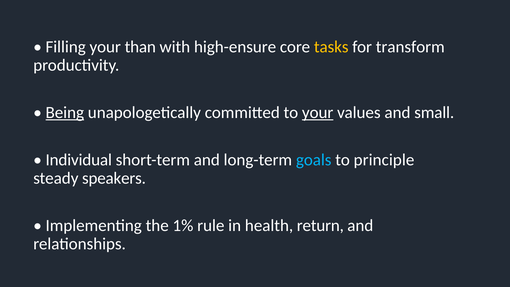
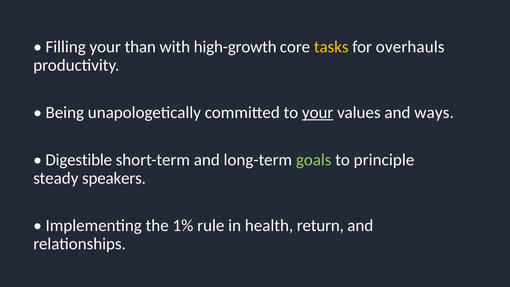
high-ensure: high-ensure -> high-growth
transform: transform -> overhauls
Being underline: present -> none
small: small -> ways
Individual: Individual -> Digestible
goals colour: light blue -> light green
